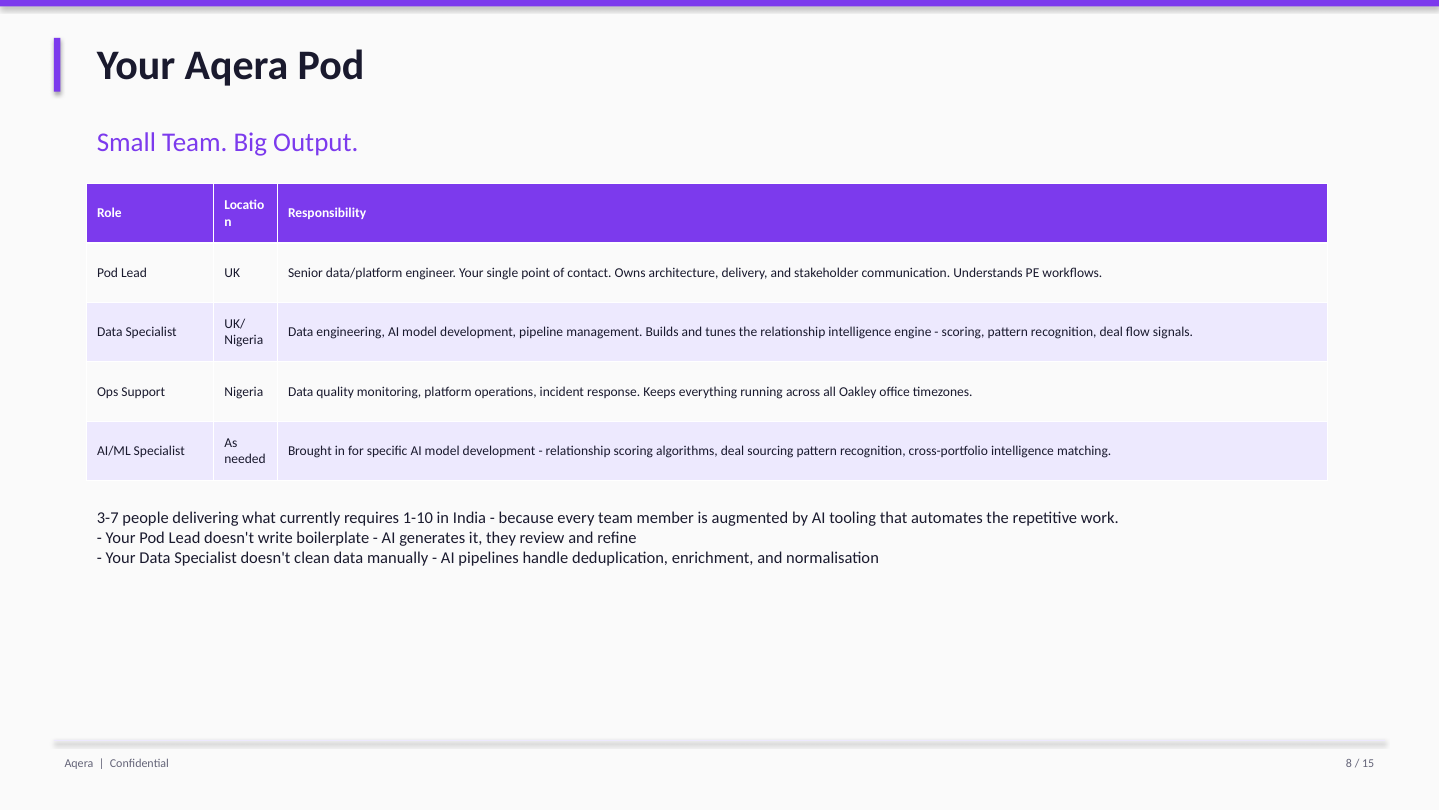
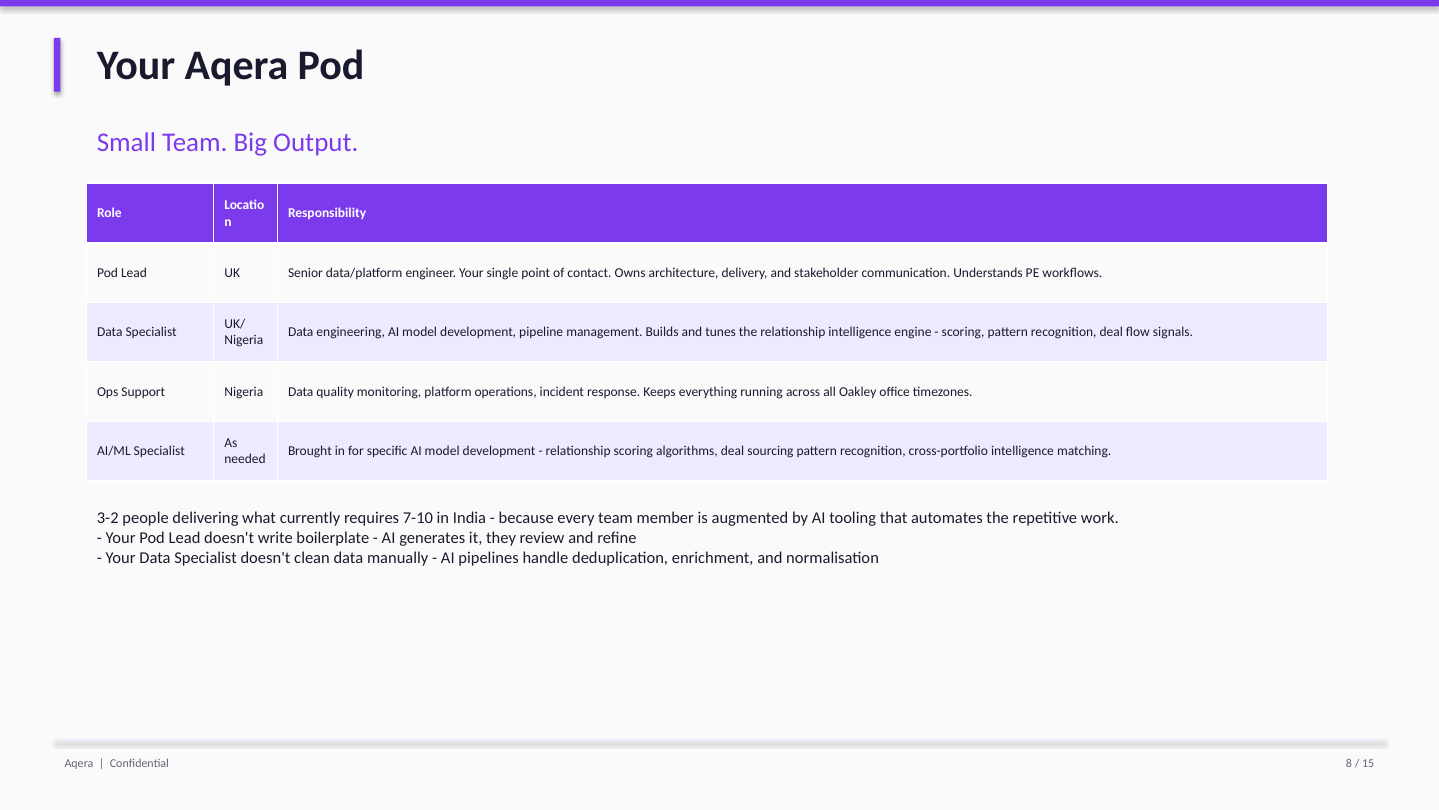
3-7: 3-7 -> 3-2
1-10: 1-10 -> 7-10
